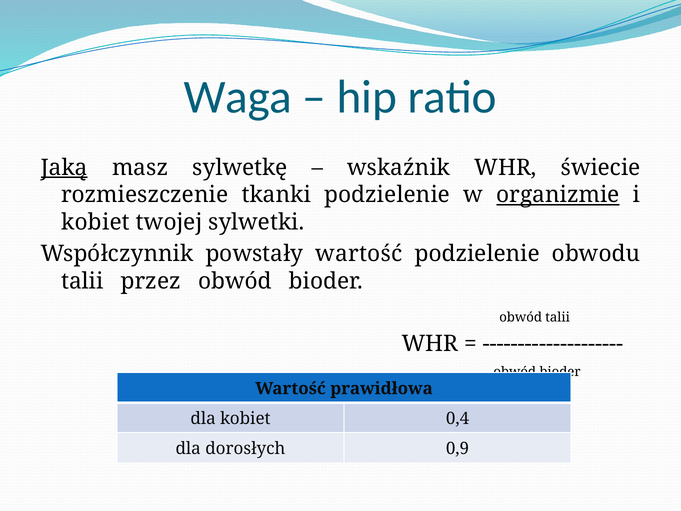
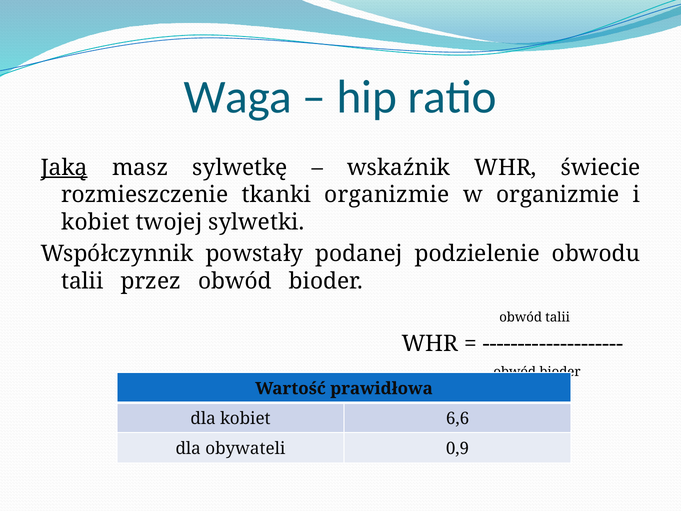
tkanki podzielenie: podzielenie -> organizmie
organizmie at (558, 195) underline: present -> none
powstały wartość: wartość -> podanej
0,4: 0,4 -> 6,6
dorosłych: dorosłych -> obywateli
